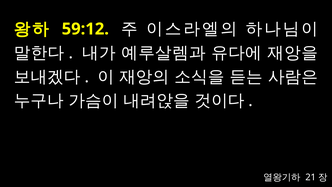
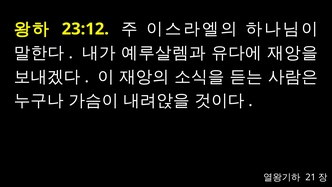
59:12: 59:12 -> 23:12
